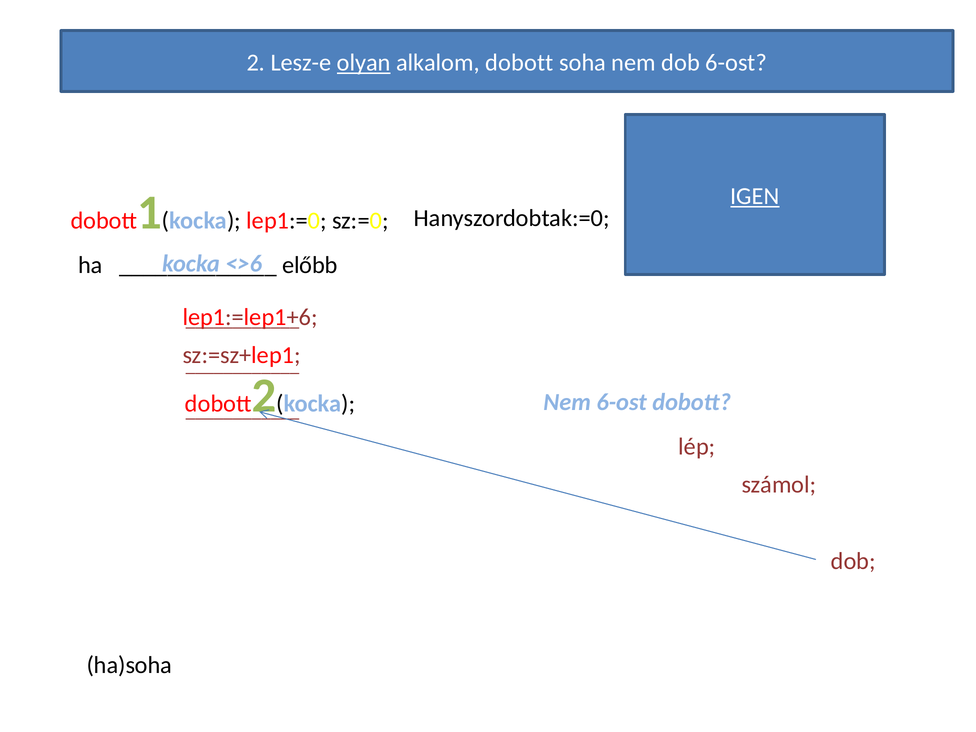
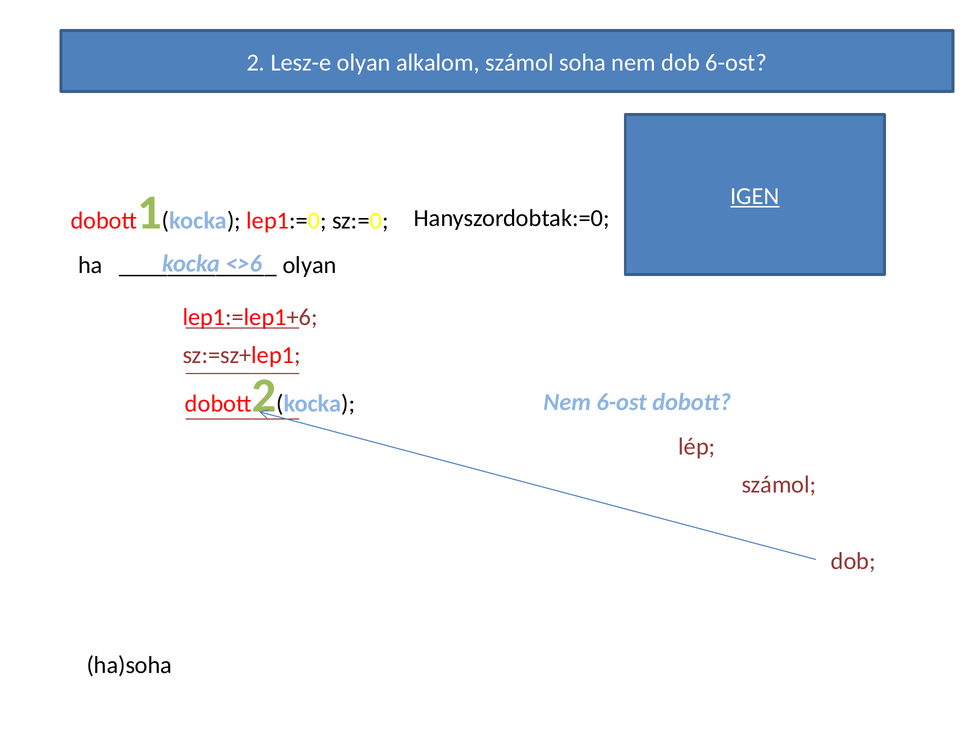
olyan at (364, 63) underline: present -> none
alkalom dobott: dobott -> számol
előbb at (310, 265): előbb -> olyan
